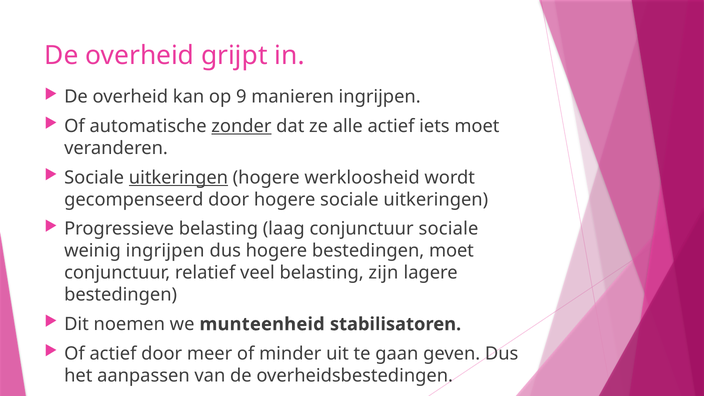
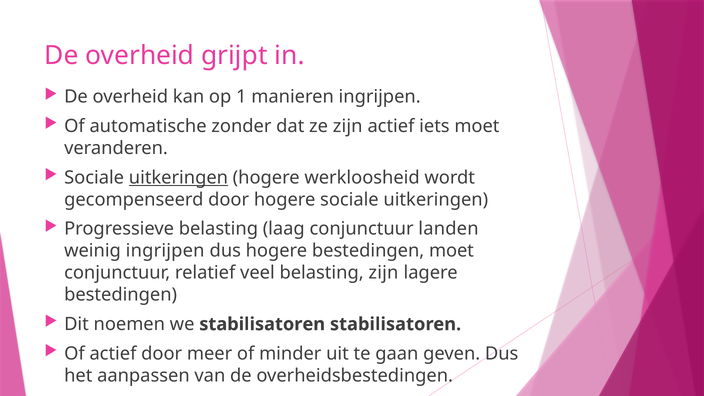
9: 9 -> 1
zonder underline: present -> none
ze alle: alle -> zijn
conjunctuur sociale: sociale -> landen
we munteenheid: munteenheid -> stabilisatoren
